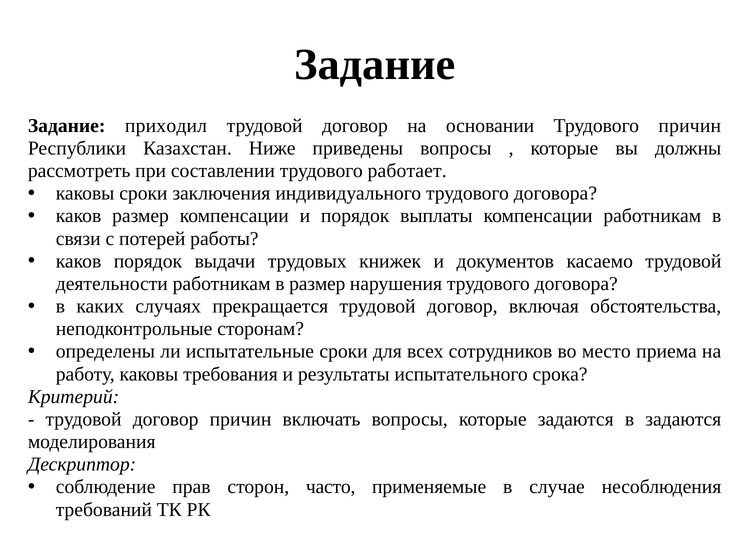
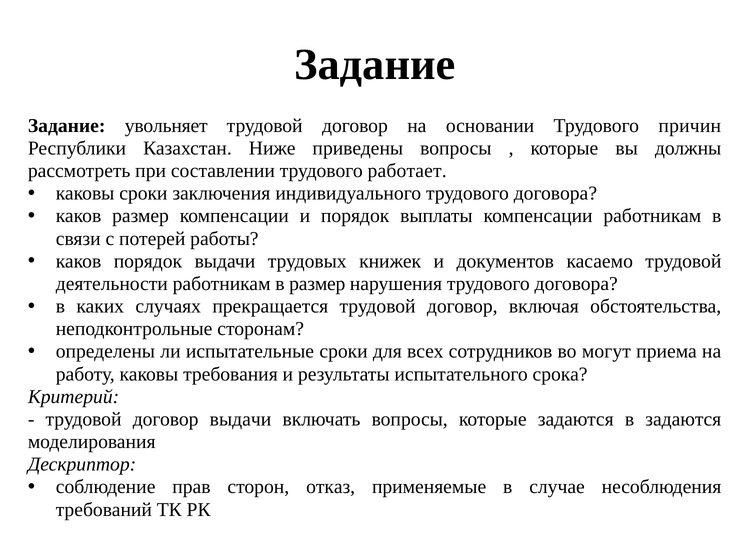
приходил: приходил -> увольняет
место: место -> могут
договор причин: причин -> выдачи
часто: часто -> отказ
